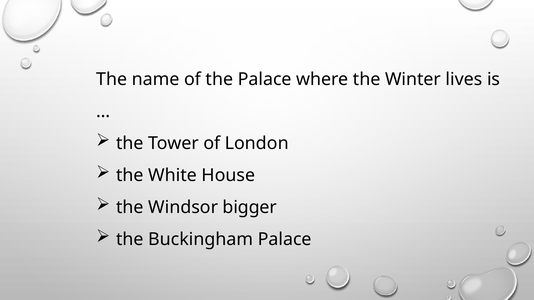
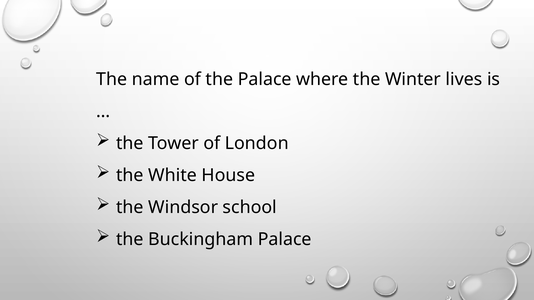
bigger: bigger -> school
